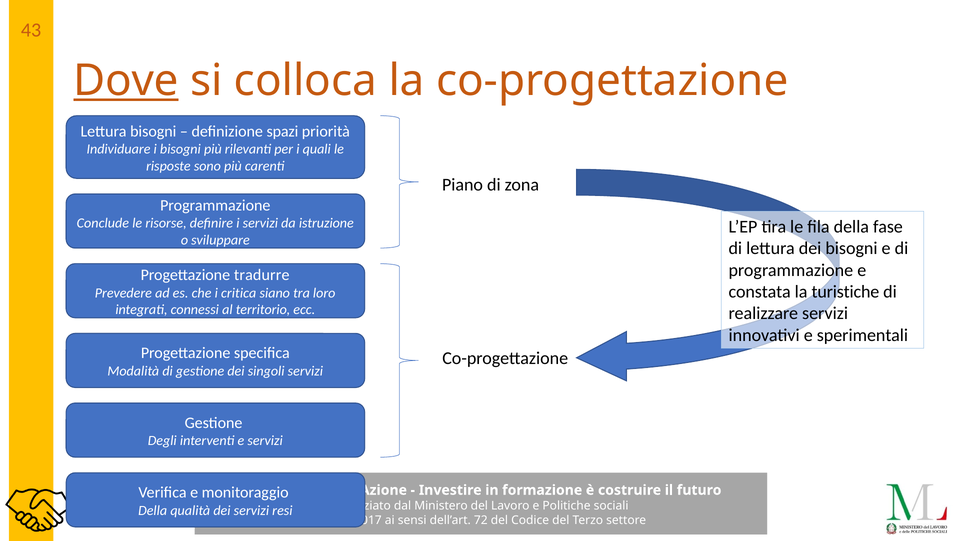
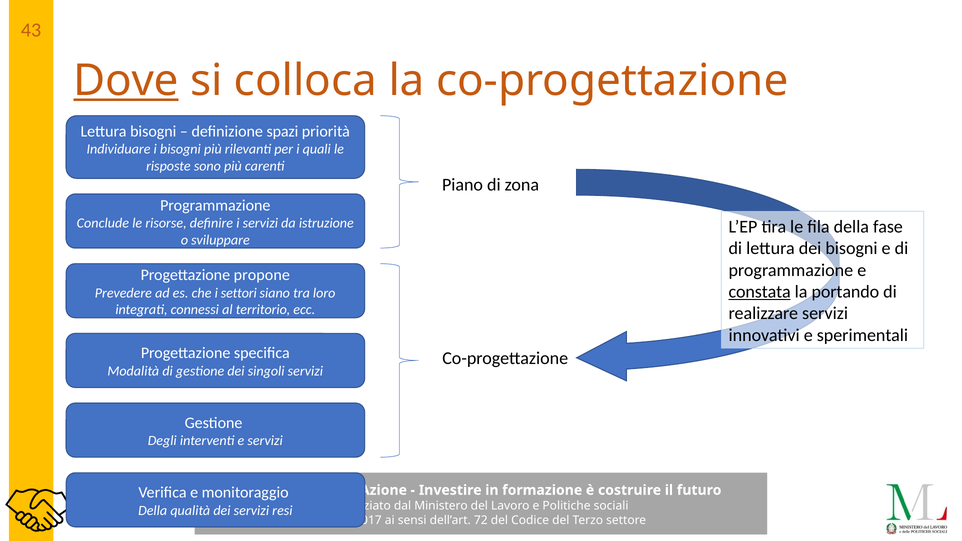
tradurre: tradurre -> propone
constata underline: none -> present
turistiche: turistiche -> portando
critica: critica -> settori
